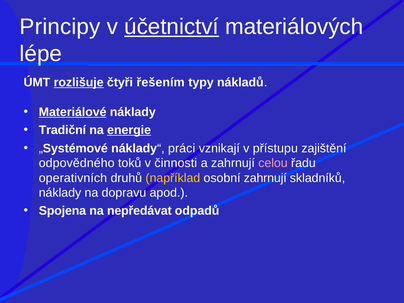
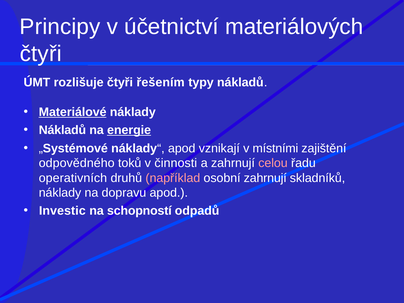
účetnictví underline: present -> none
lépe at (41, 54): lépe -> čtyři
rozlišuje underline: present -> none
Tradiční at (62, 130): Tradiční -> Nákladů
náklady“ práci: práci -> apod
přístupu: přístupu -> místními
například colour: yellow -> pink
Spojena: Spojena -> Investic
nepředávat: nepředávat -> schopností
